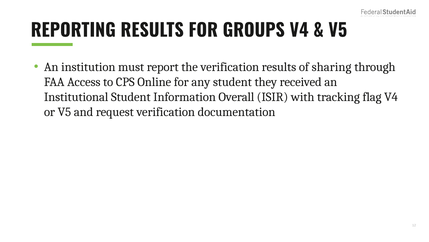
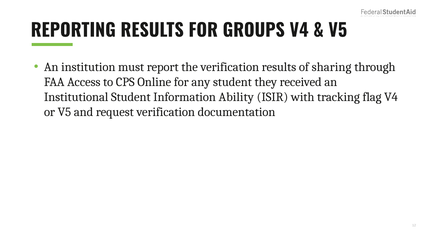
Overall: Overall -> Ability
